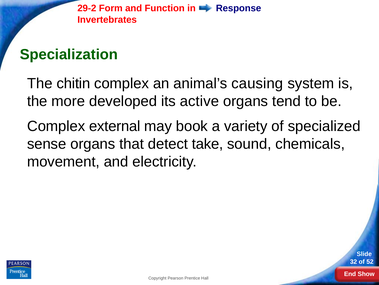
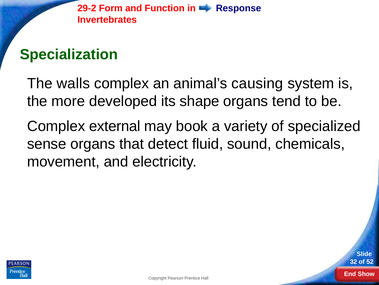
chitin: chitin -> walls
active: active -> shape
take: take -> fluid
